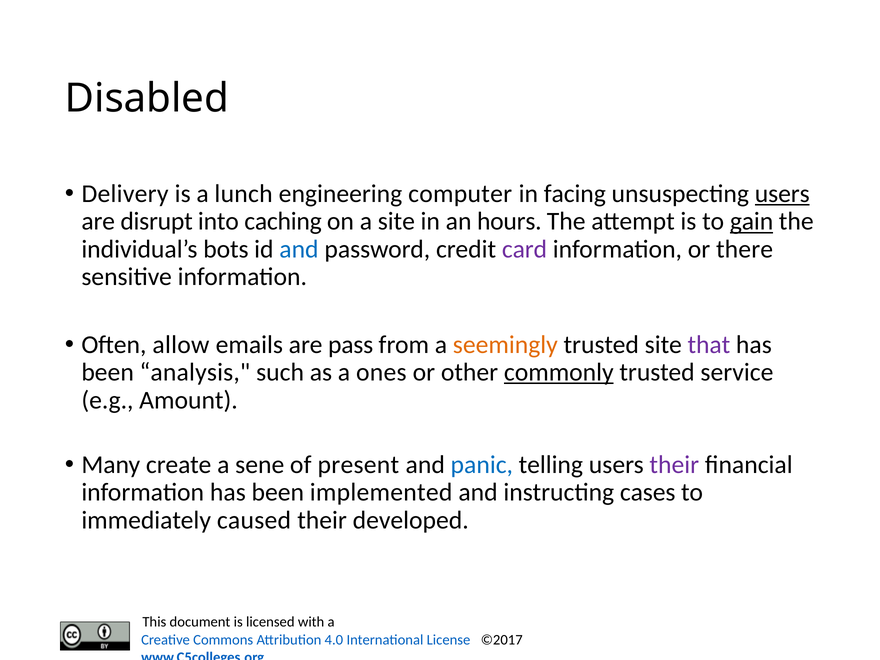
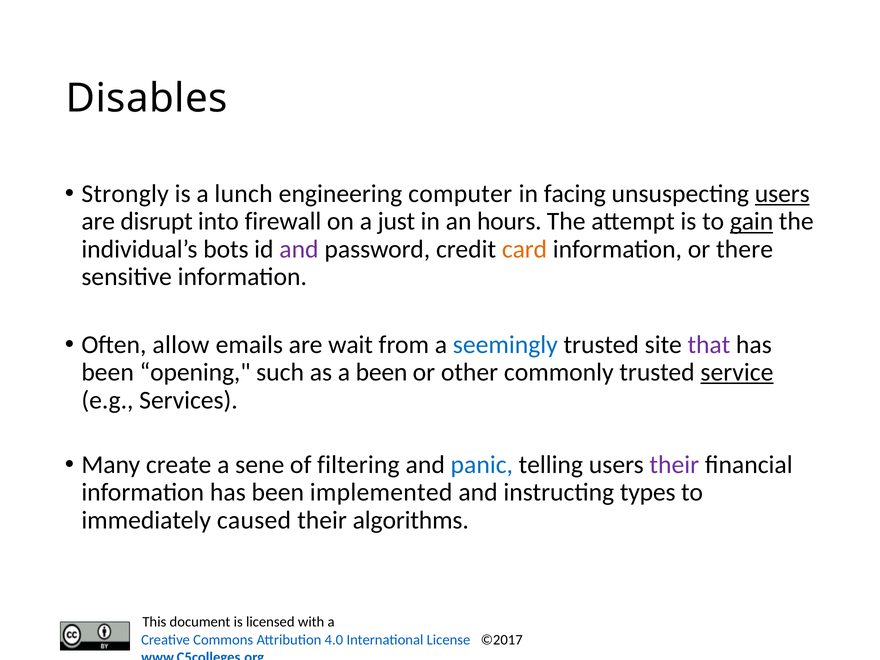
Disabled: Disabled -> Disables
Delivery: Delivery -> Strongly
caching: caching -> firewall
a site: site -> just
and at (299, 249) colour: blue -> purple
card colour: purple -> orange
pass: pass -> wait
seemingly colour: orange -> blue
analysis: analysis -> opening
a ones: ones -> been
commonly underline: present -> none
service underline: none -> present
Amount: Amount -> Services
present: present -> filtering
cases: cases -> types
developed: developed -> algorithms
